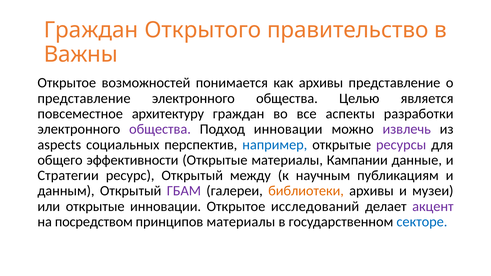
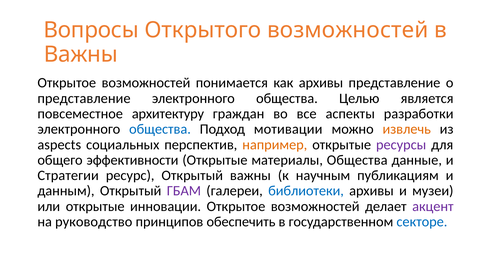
Граждан at (91, 30): Граждан -> Вопросы
Открытого правительство: правительство -> возможностей
общества at (160, 129) colour: purple -> blue
Подход инновации: инновации -> мотивации
извлечь colour: purple -> orange
например colour: blue -> orange
материалы Кампании: Кампании -> Общества
Открытый между: между -> важны
библиотеки colour: orange -> blue
инновации Открытое исследований: исследований -> возможностей
посредством: посредством -> руководство
принципов материалы: материалы -> обеспечить
